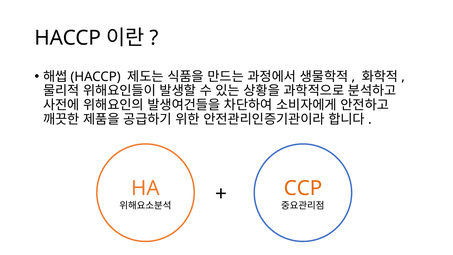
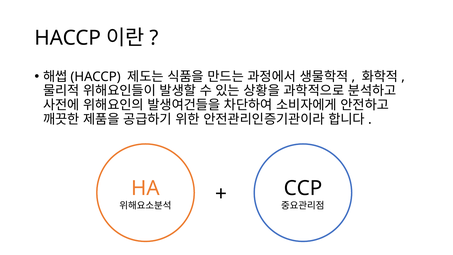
CCP colour: orange -> black
